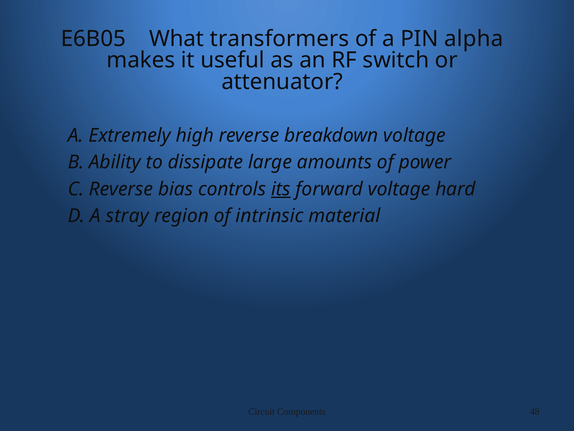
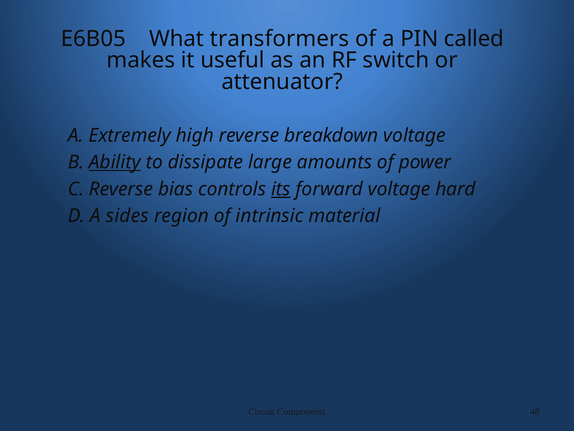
alpha: alpha -> called
Ability underline: none -> present
stray: stray -> sides
